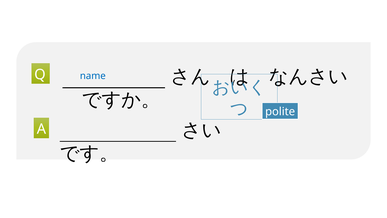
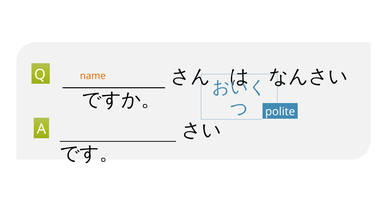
name colour: blue -> orange
